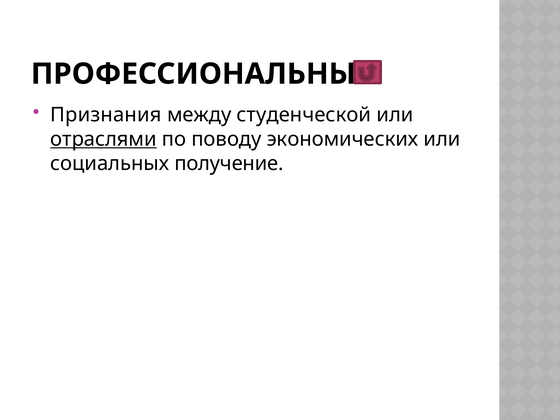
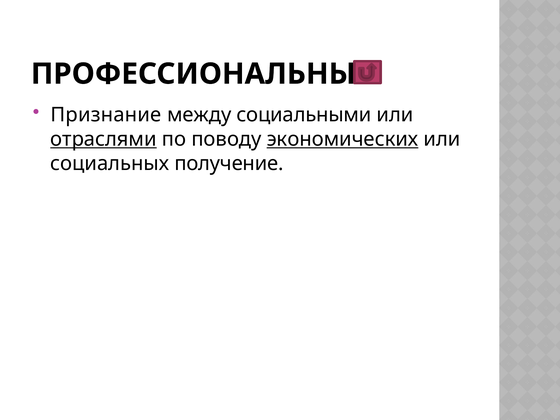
Признания: Признания -> Признание
студенческой: студенческой -> социальными
экономических underline: none -> present
